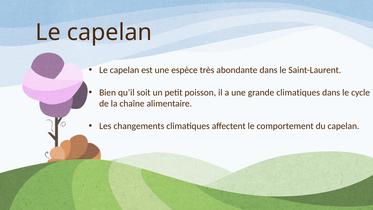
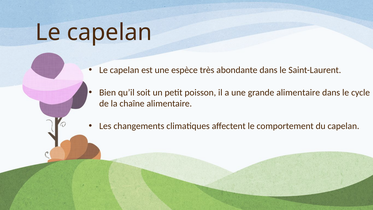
grande climatiques: climatiques -> alimentaire
